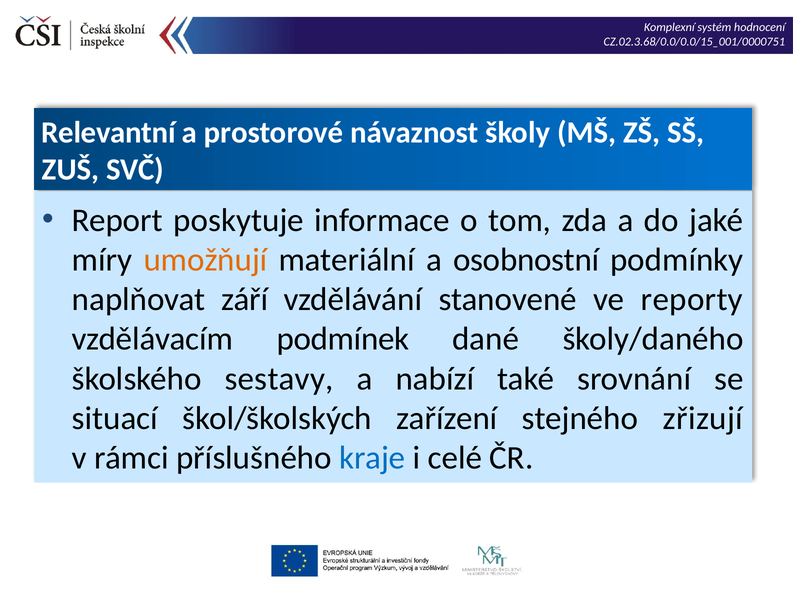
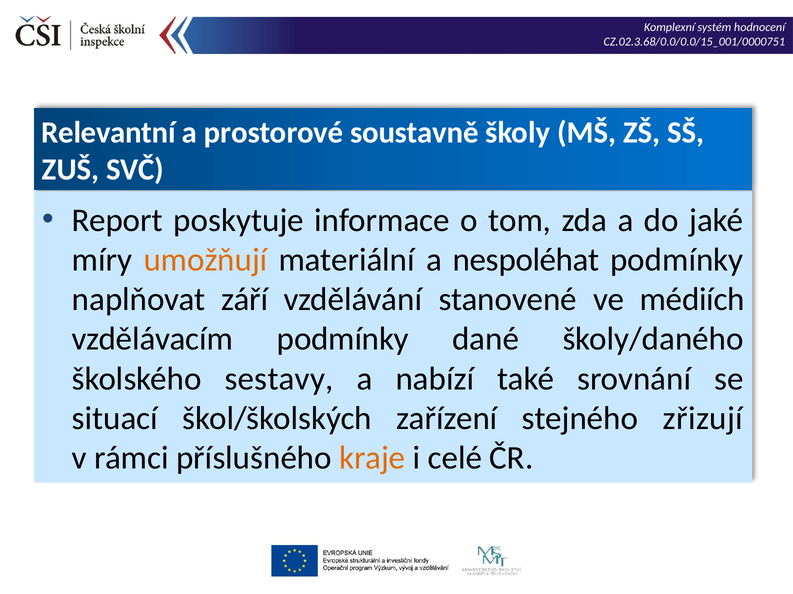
návaznost: návaznost -> soustavně
osobnostní: osobnostní -> nespoléhat
reporty: reporty -> médiích
vzdělávacím podmínek: podmínek -> podmínky
kraje colour: blue -> orange
